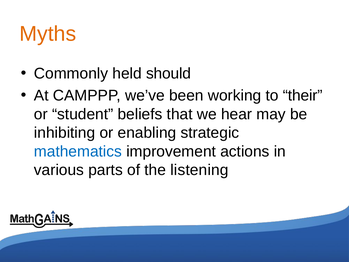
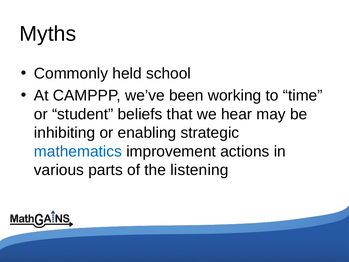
Myths colour: orange -> black
should: should -> school
their: their -> time
